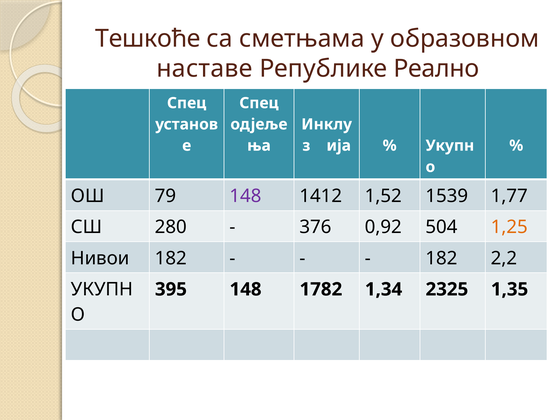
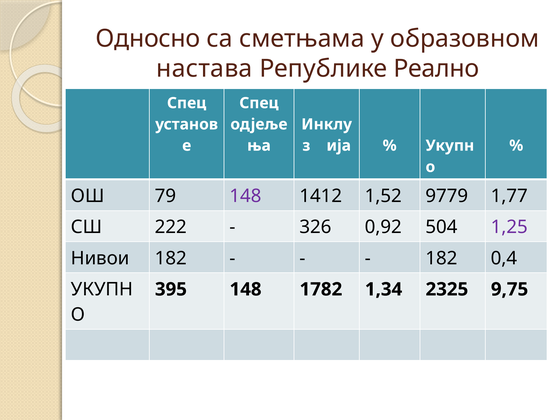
Тешкоће: Тешкоће -> Односно
наставе: наставе -> настава
1539: 1539 -> 9779
280: 280 -> 222
376: 376 -> 326
1,25 colour: orange -> purple
2,2: 2,2 -> 0,4
1,35: 1,35 -> 9,75
